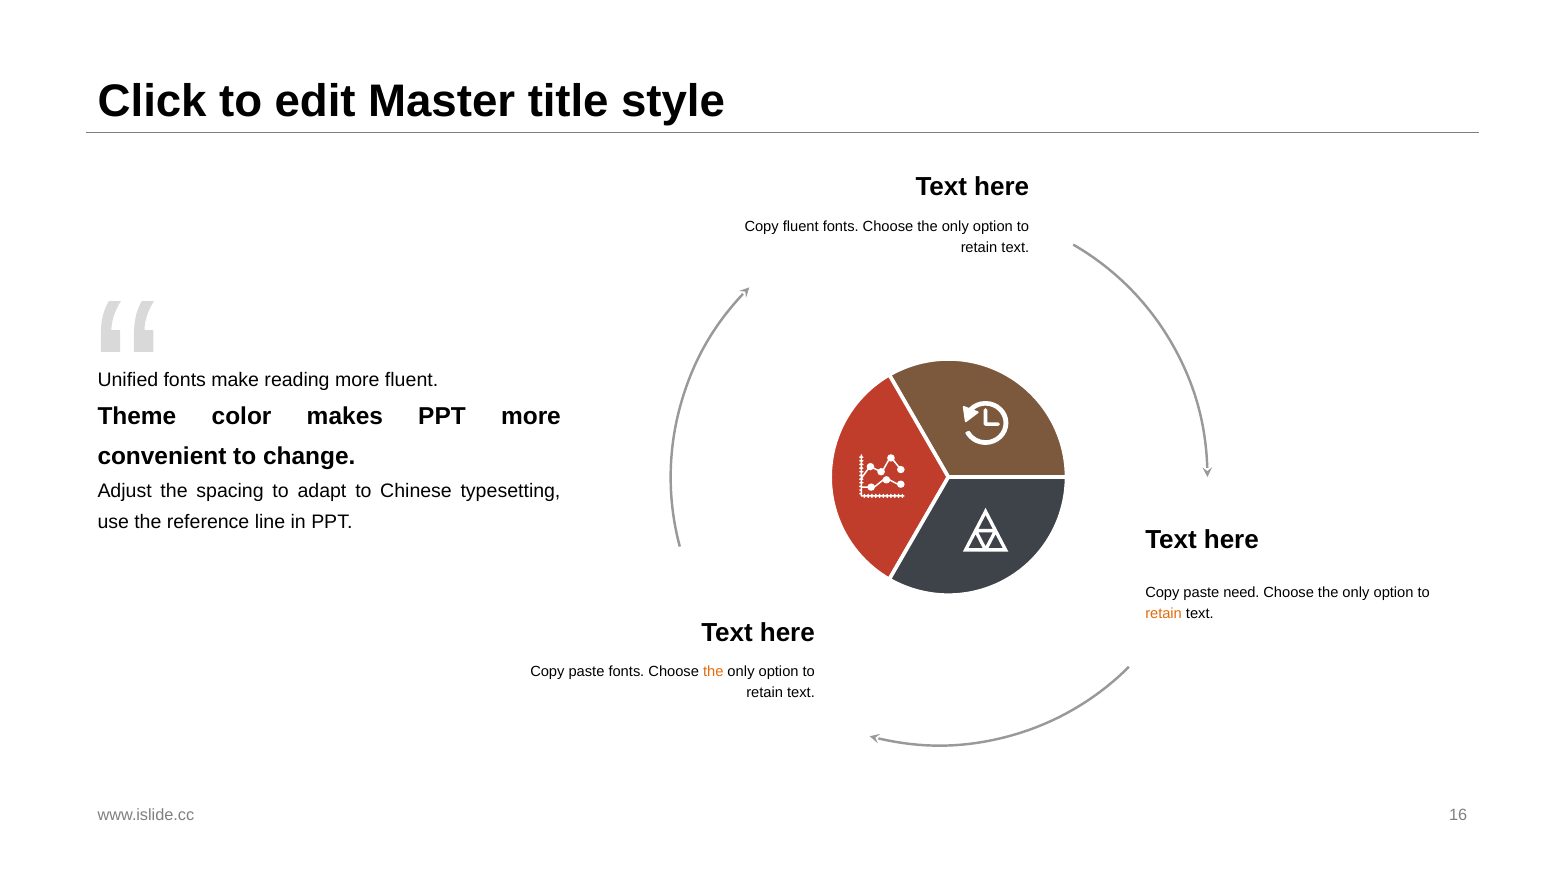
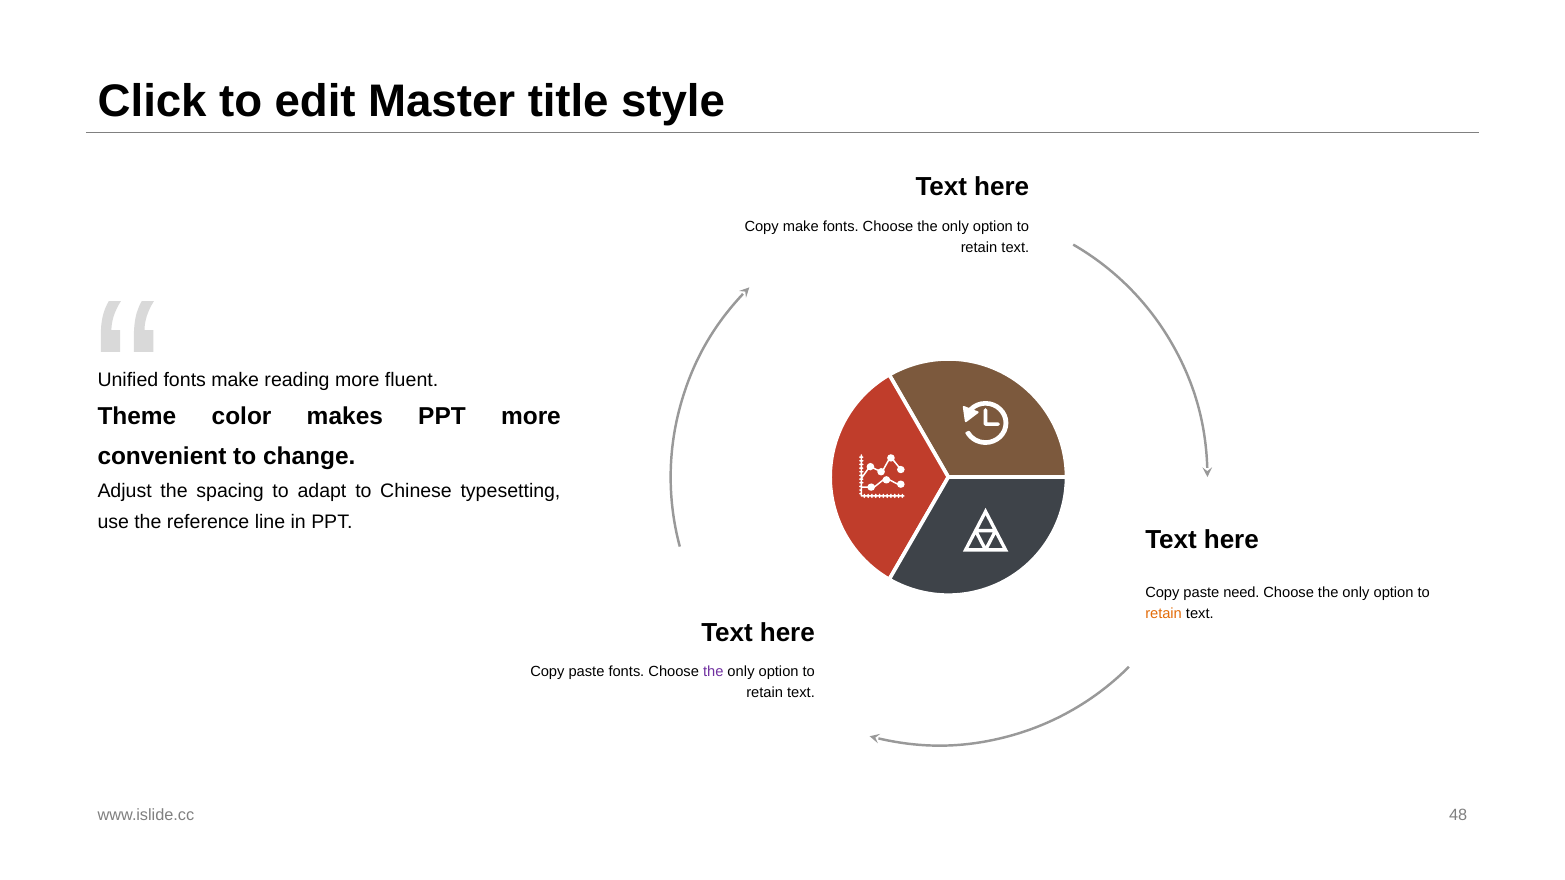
Copy fluent: fluent -> make
the at (713, 672) colour: orange -> purple
16: 16 -> 48
